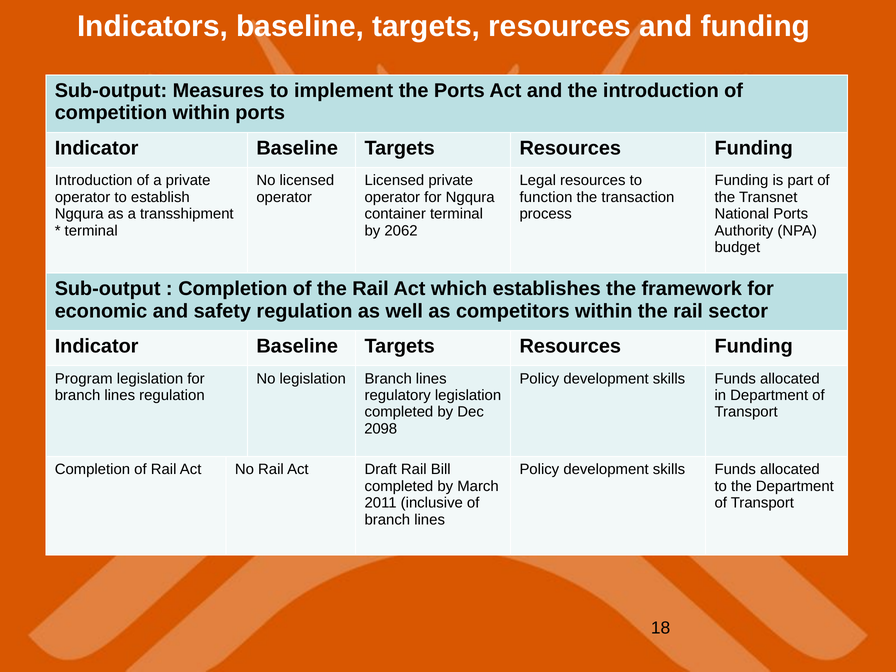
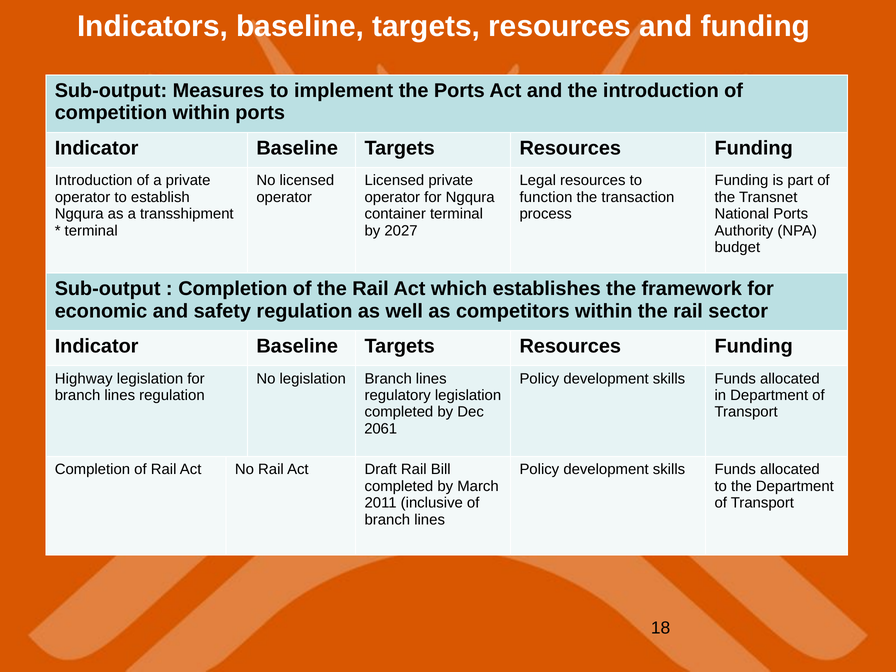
2062: 2062 -> 2027
Program: Program -> Highway
2098: 2098 -> 2061
